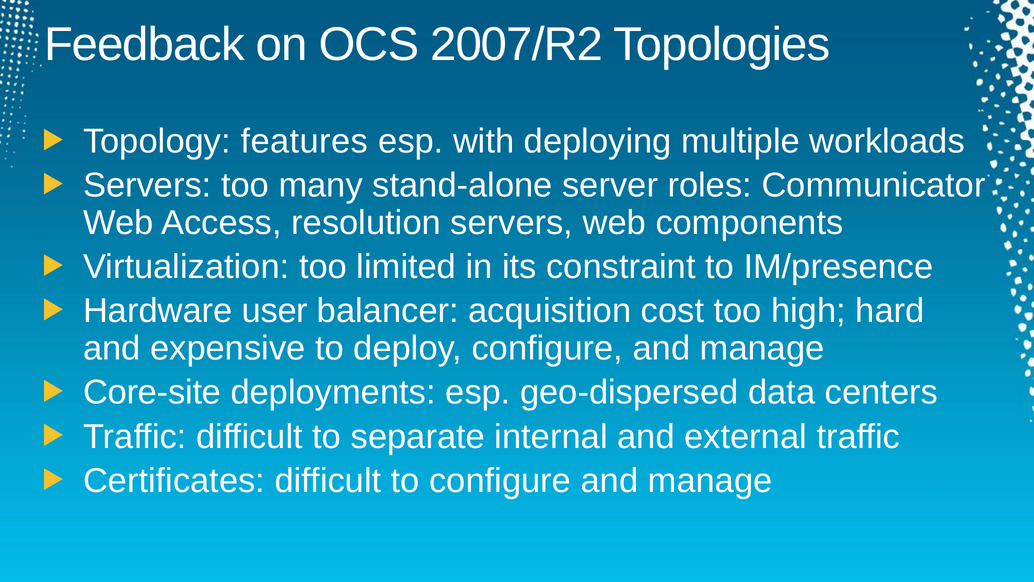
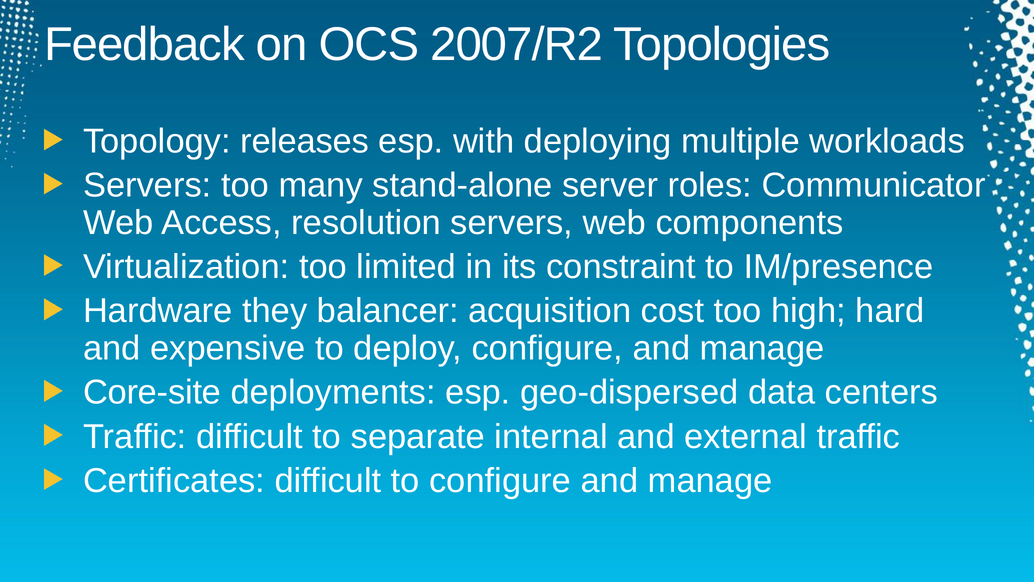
features: features -> releases
user: user -> they
